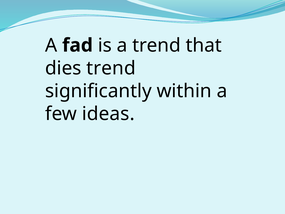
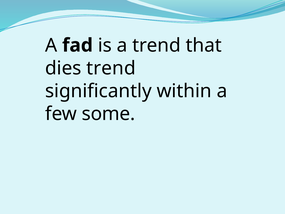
ideas: ideas -> some
